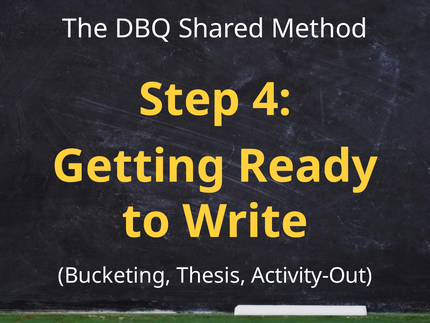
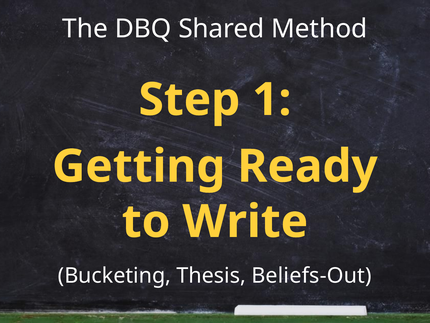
4: 4 -> 1
Activity-Out: Activity-Out -> Beliefs-Out
